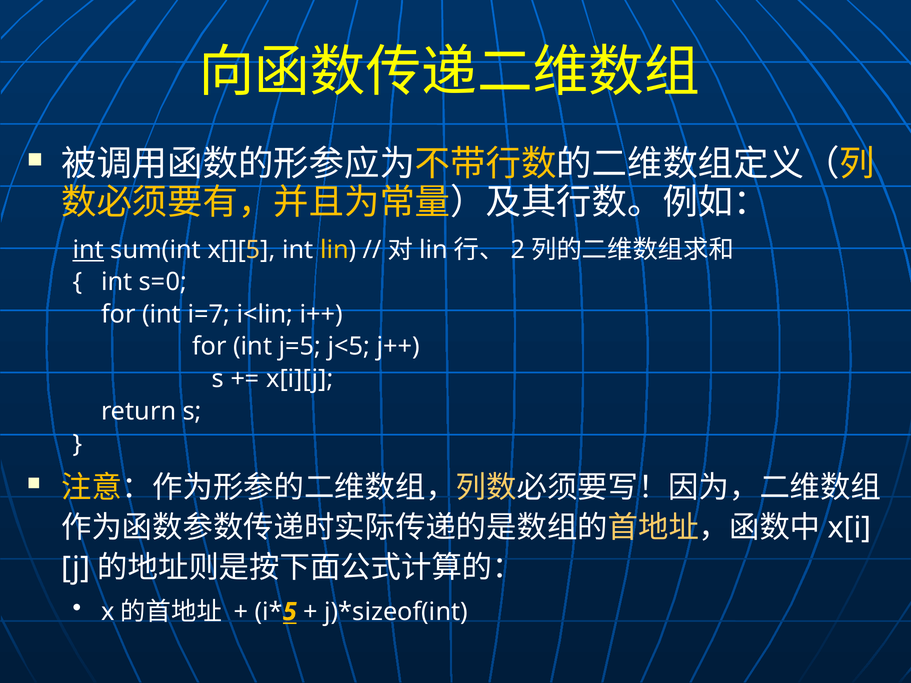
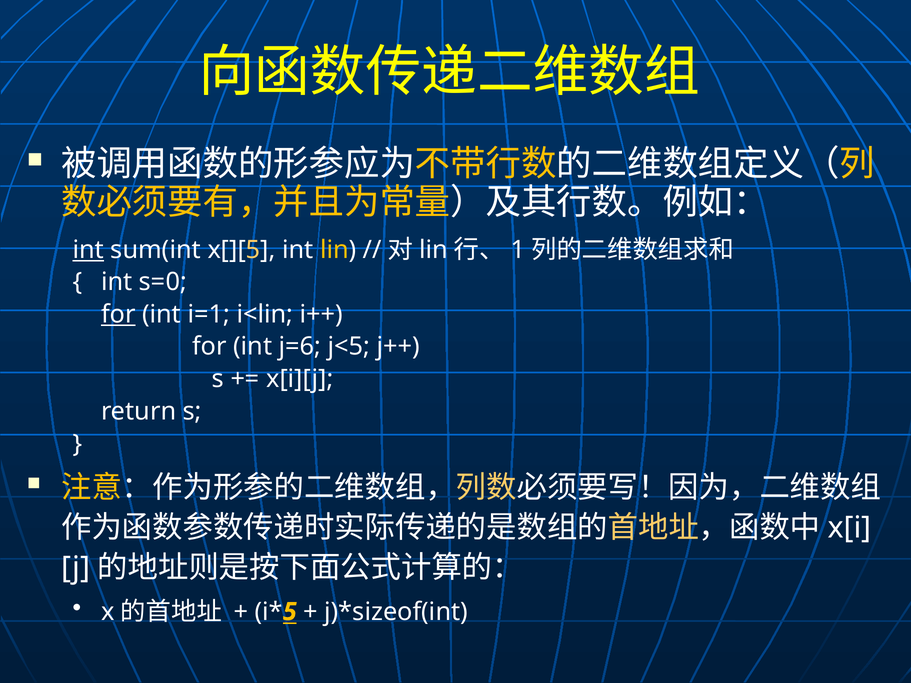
2: 2 -> 1
for at (118, 314) underline: none -> present
i=7: i=7 -> i=1
j=5: j=5 -> j=6
